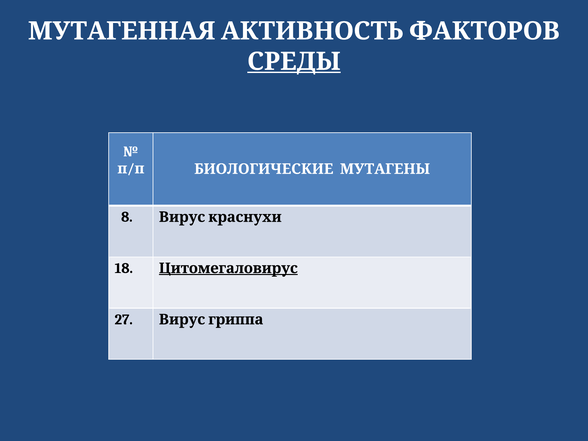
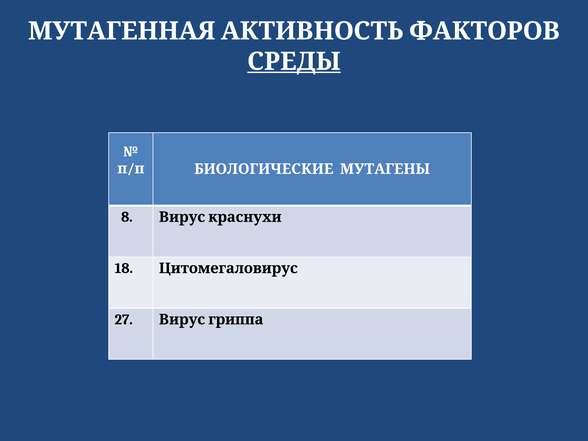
Цитомегаловирус underline: present -> none
